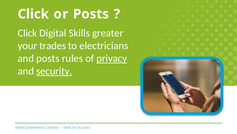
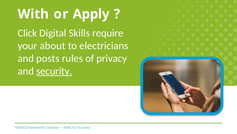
Click at (33, 14): Click -> With
or Posts: Posts -> Apply
greater: greater -> require
trades: trades -> about
privacy underline: present -> none
